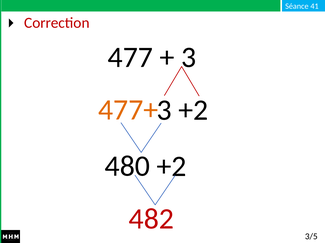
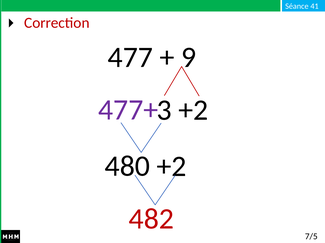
3 at (189, 58): 3 -> 9
477+ colour: orange -> purple
3/5: 3/5 -> 7/5
